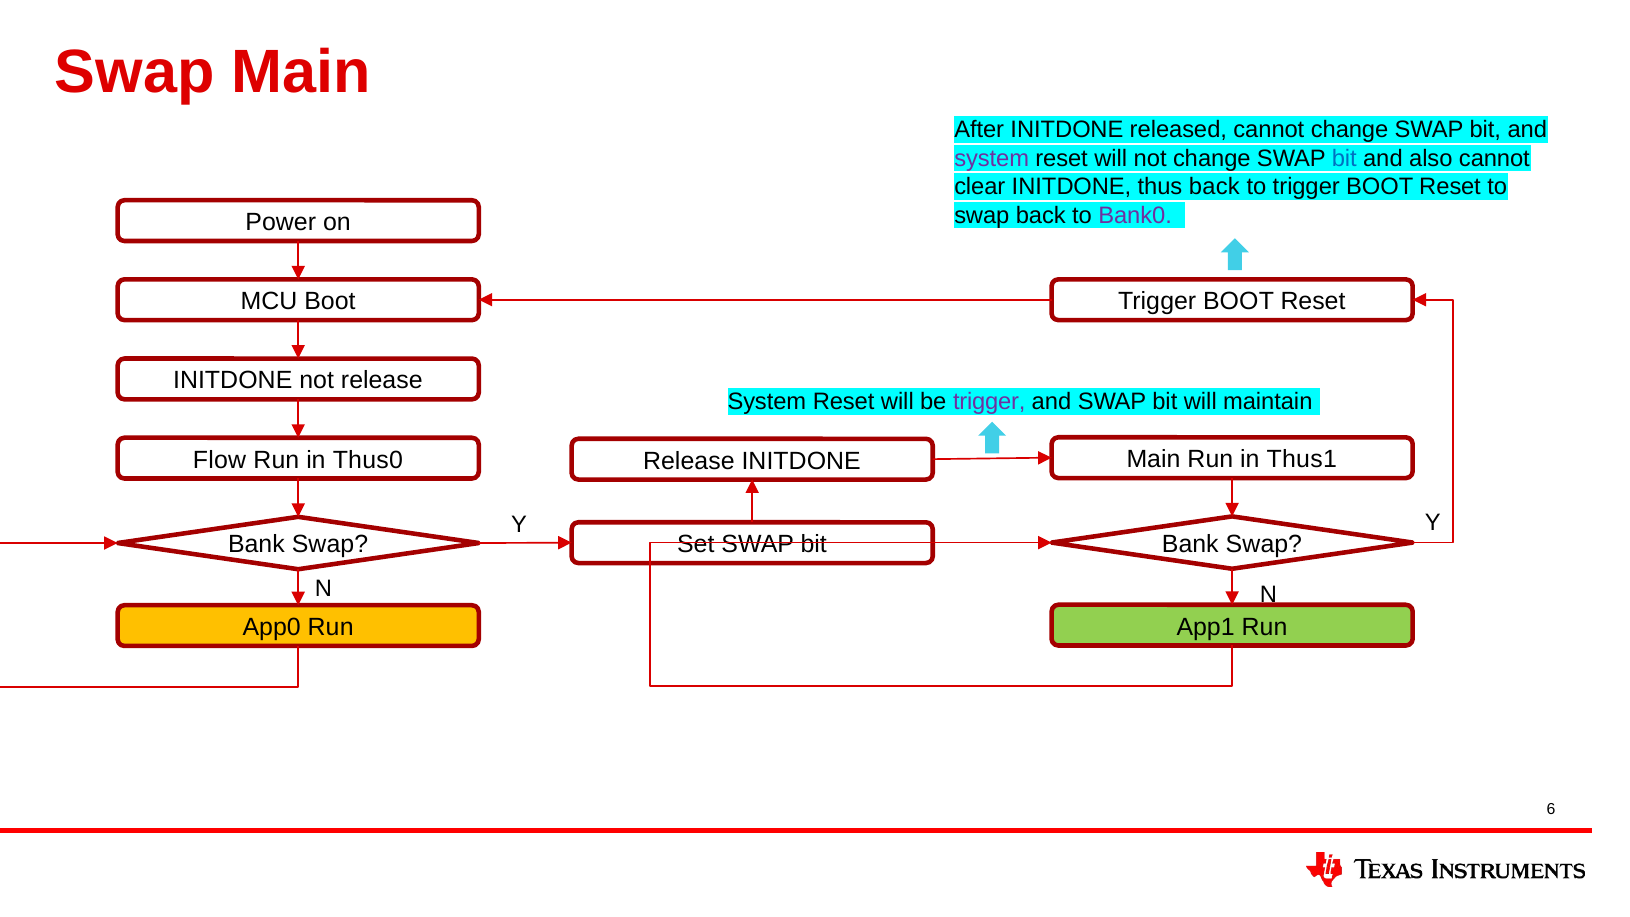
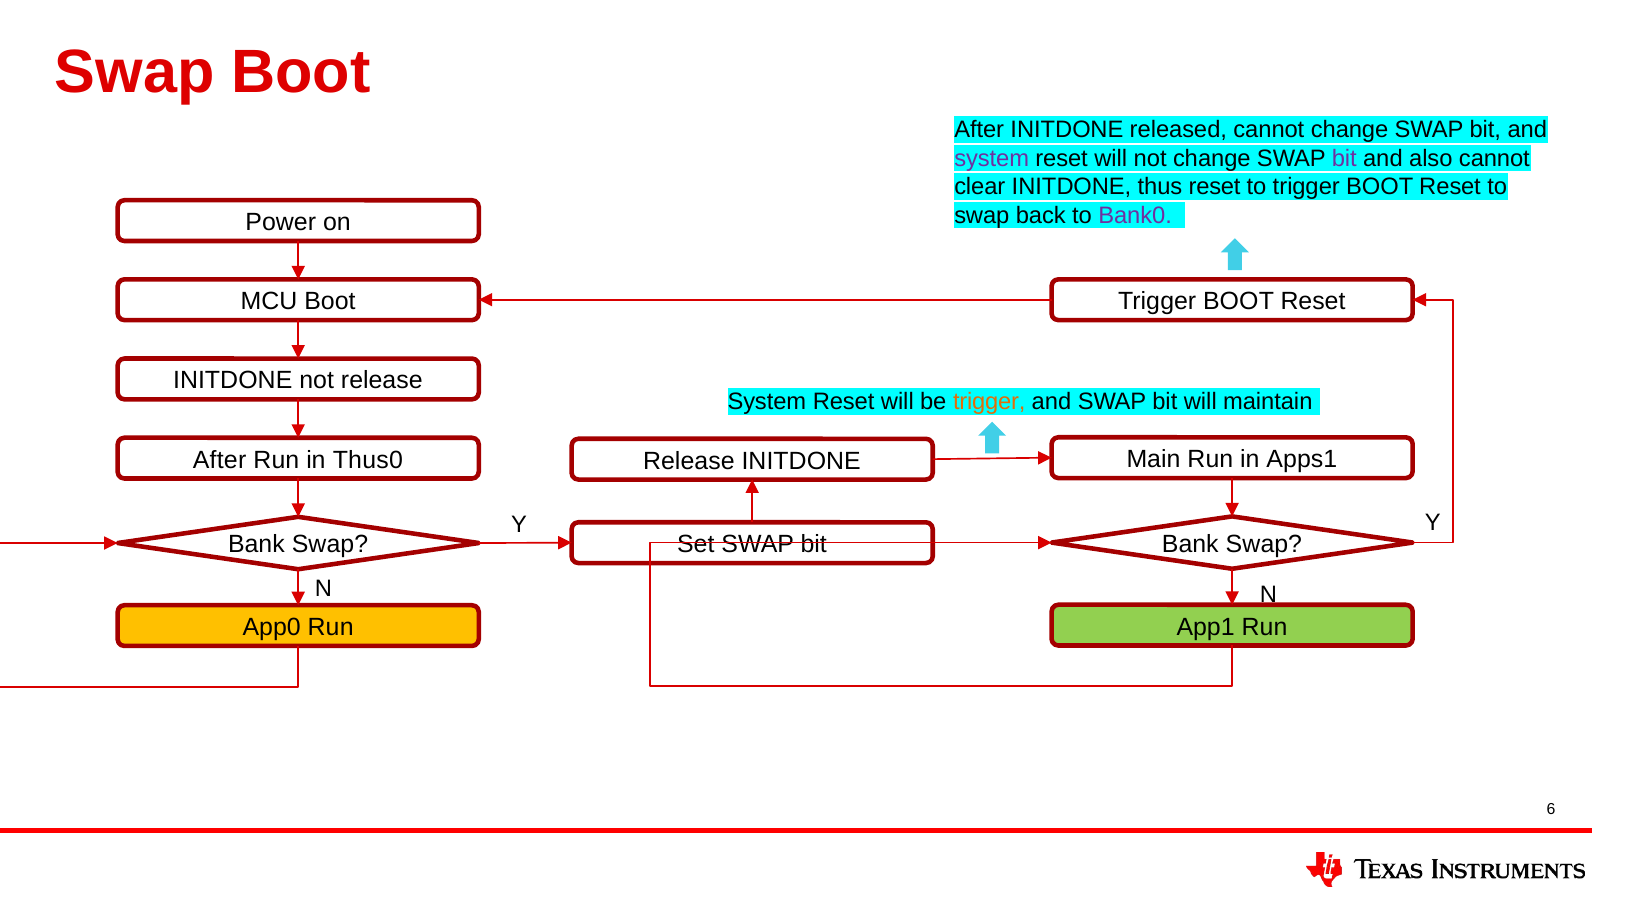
Swap Main: Main -> Boot
bit at (1344, 159) colour: blue -> purple
thus back: back -> reset
trigger at (989, 402) colour: purple -> orange
Flow at (220, 460): Flow -> After
Thus1: Thus1 -> Apps1
